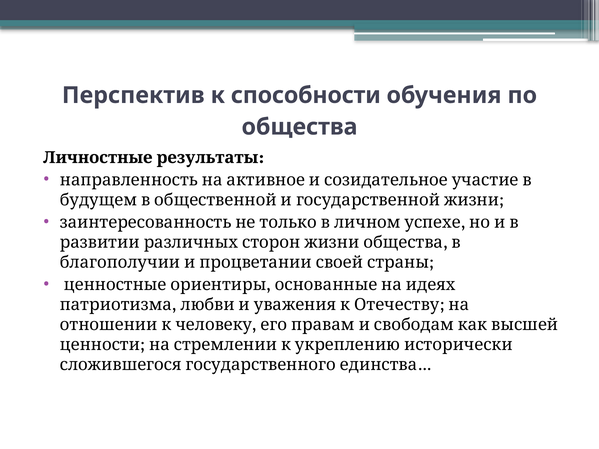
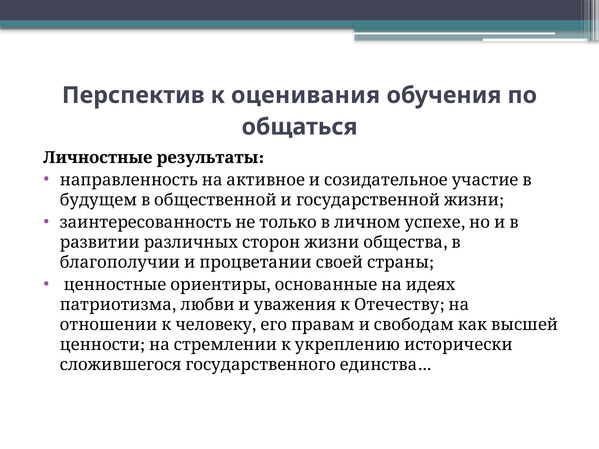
способности: способности -> оценивания
общества: общества -> общаться
